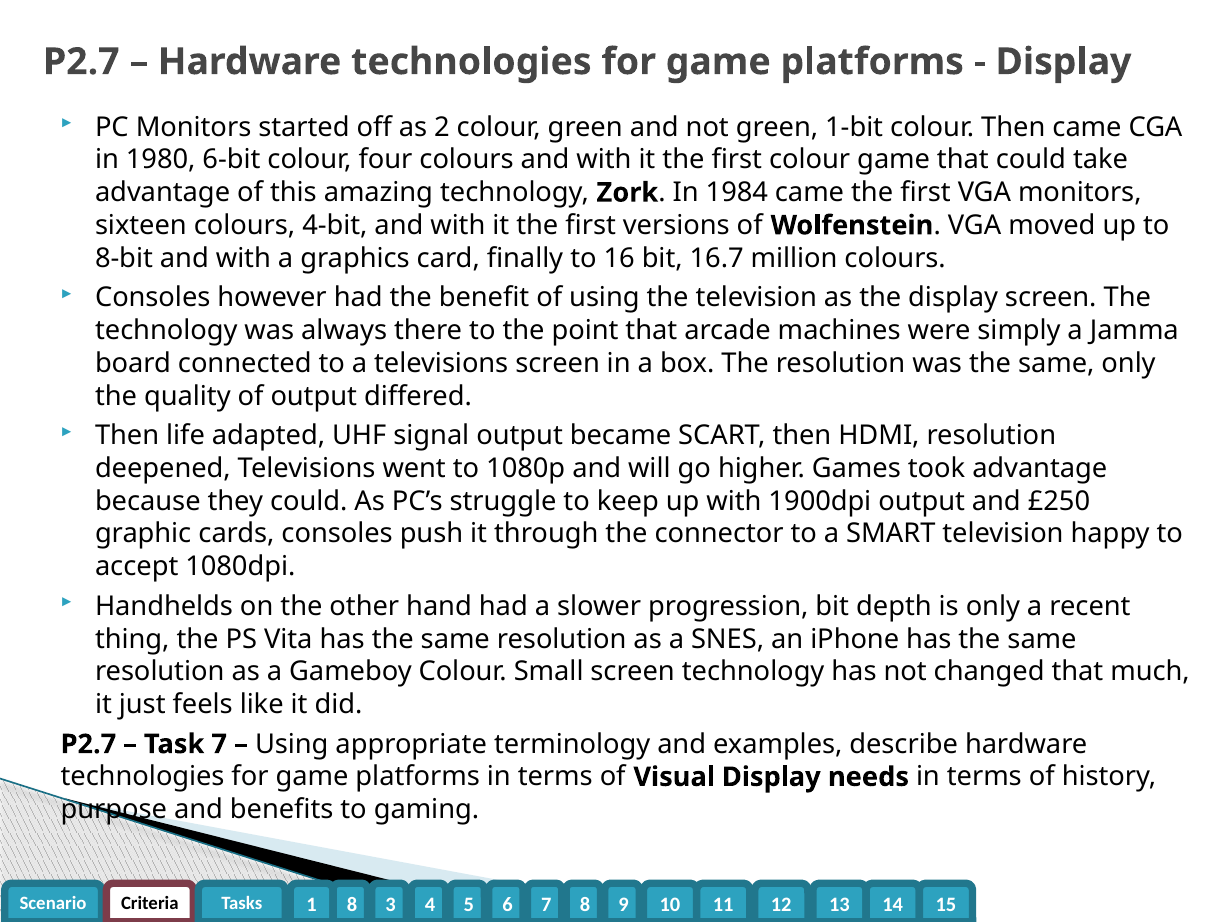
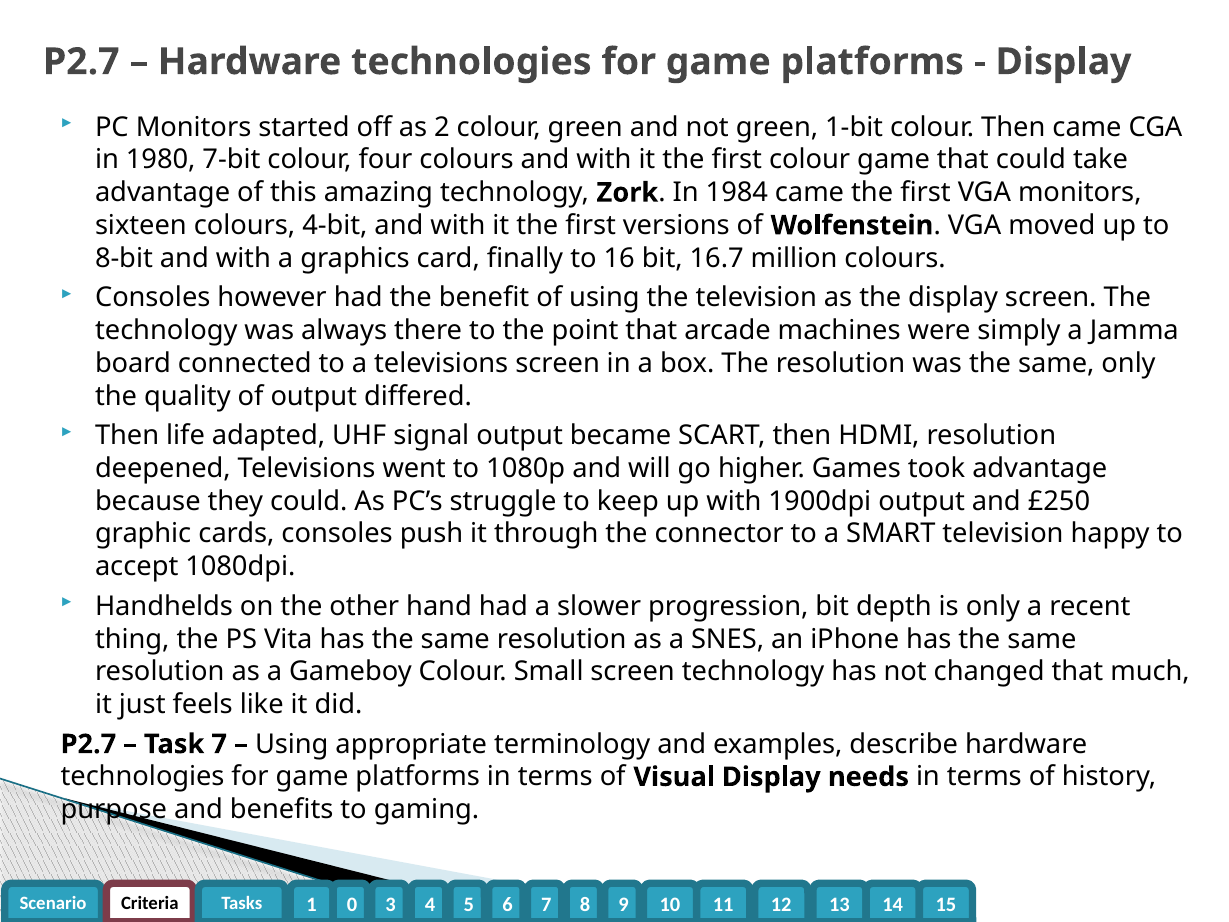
6-bit: 6-bit -> 7-bit
8 at (352, 904): 8 -> 0
